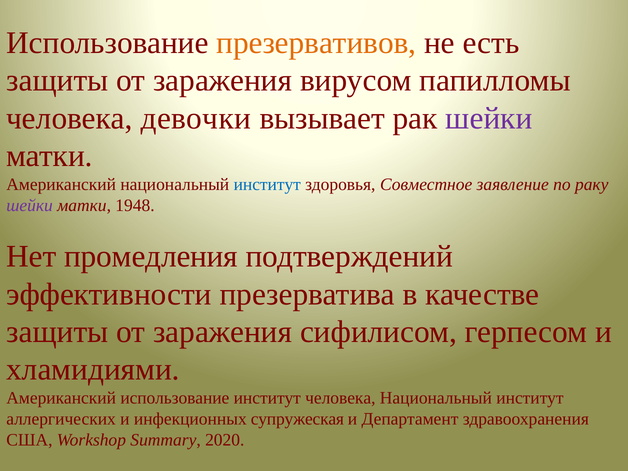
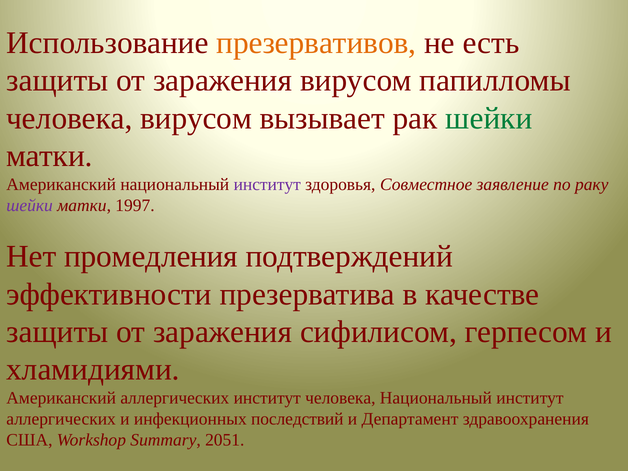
человека девочки: девочки -> вирусом
шейки at (489, 118) colour: purple -> green
институт at (267, 184) colour: blue -> purple
1948: 1948 -> 1997
Американский использование: использование -> аллергических
супружеская: супружеская -> последствий
2020: 2020 -> 2051
